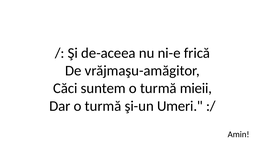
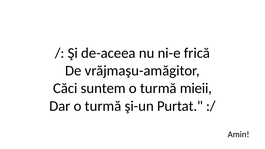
Umeri: Umeri -> Purtat
